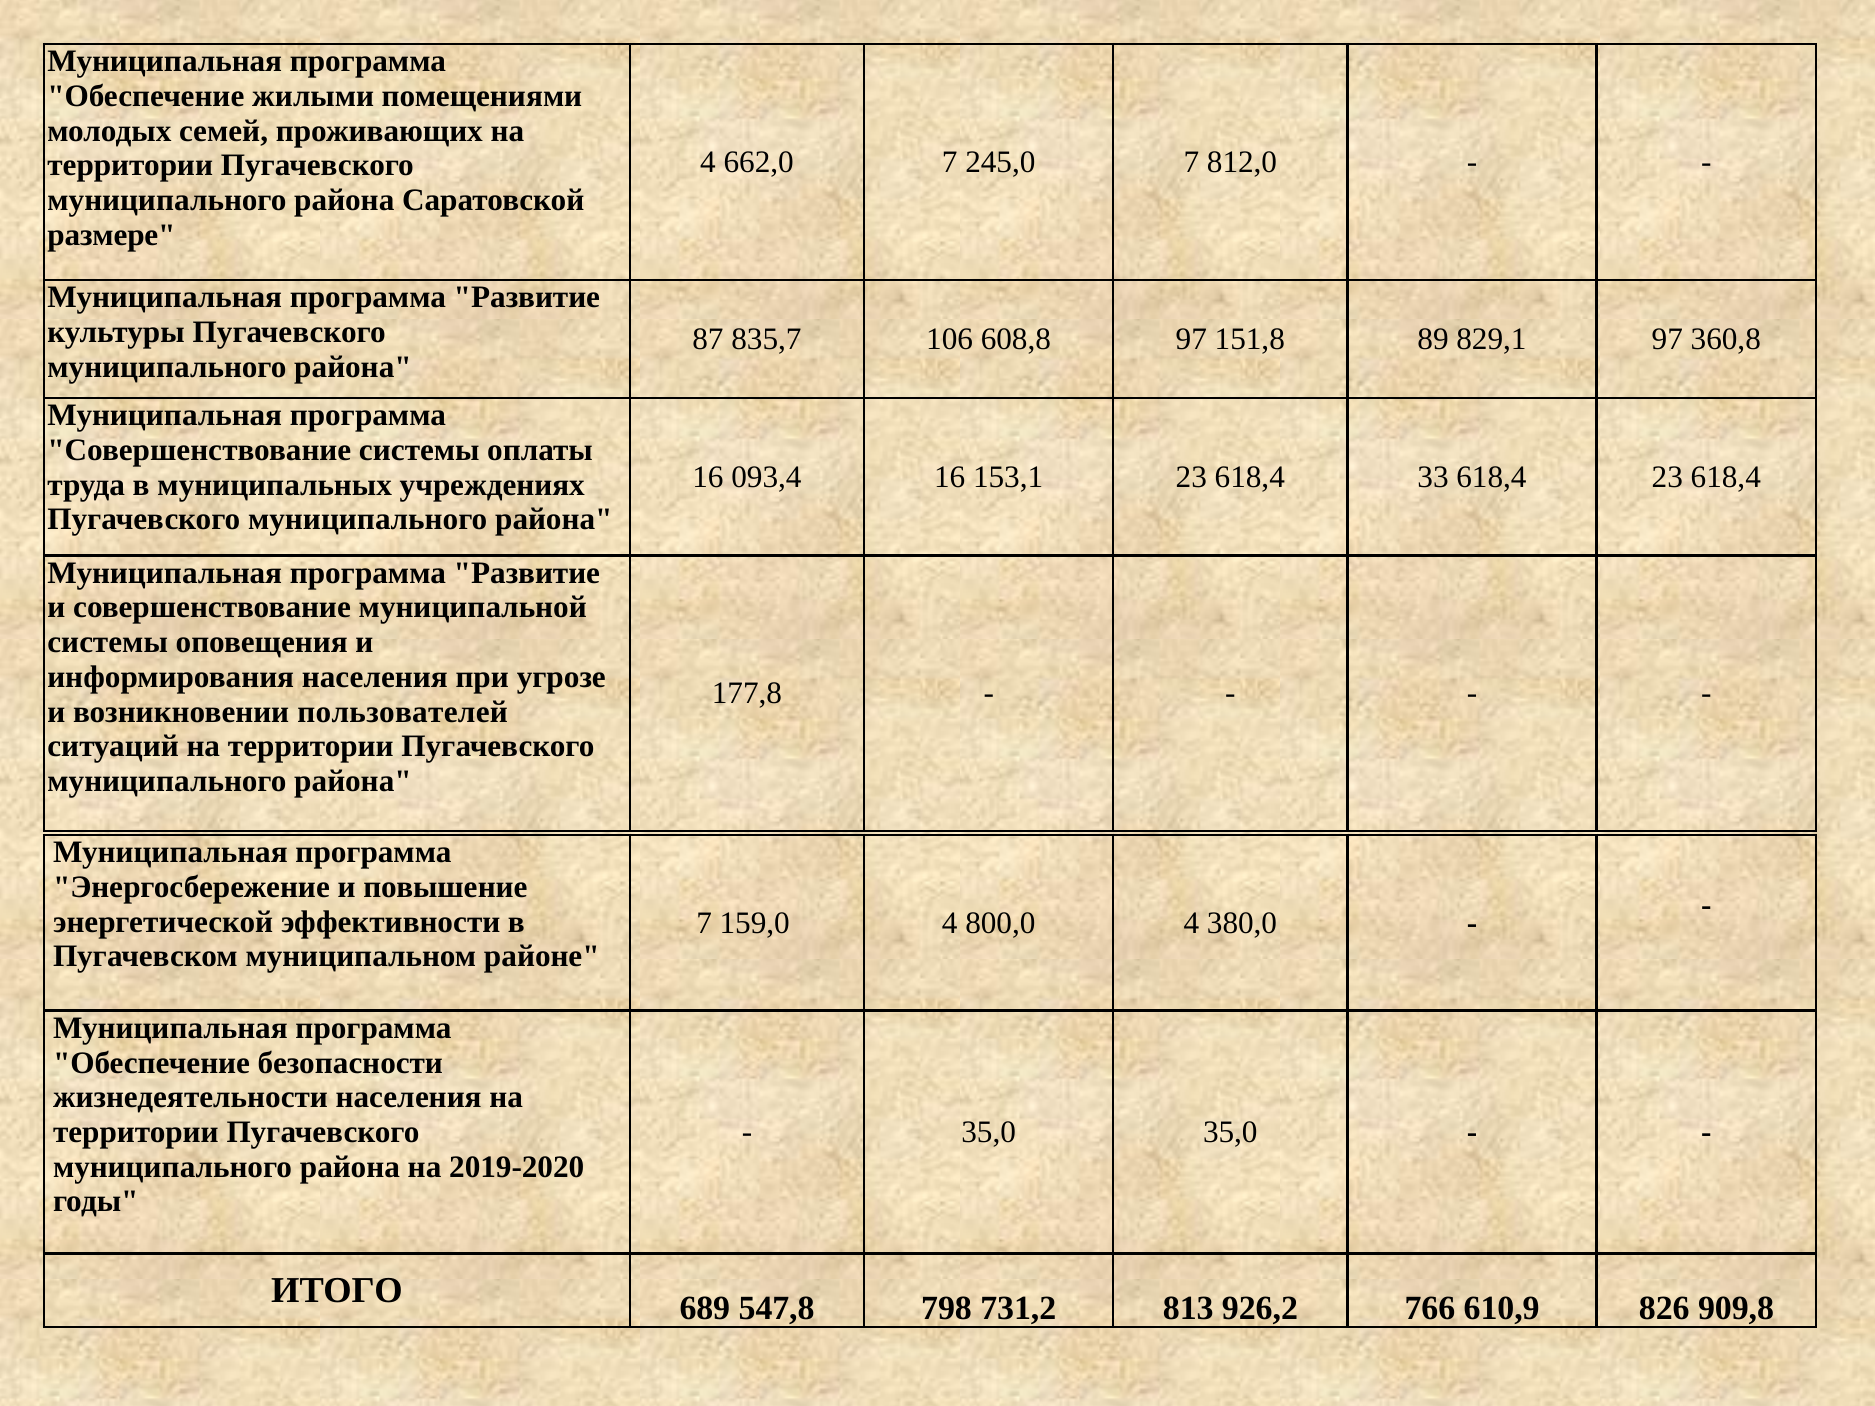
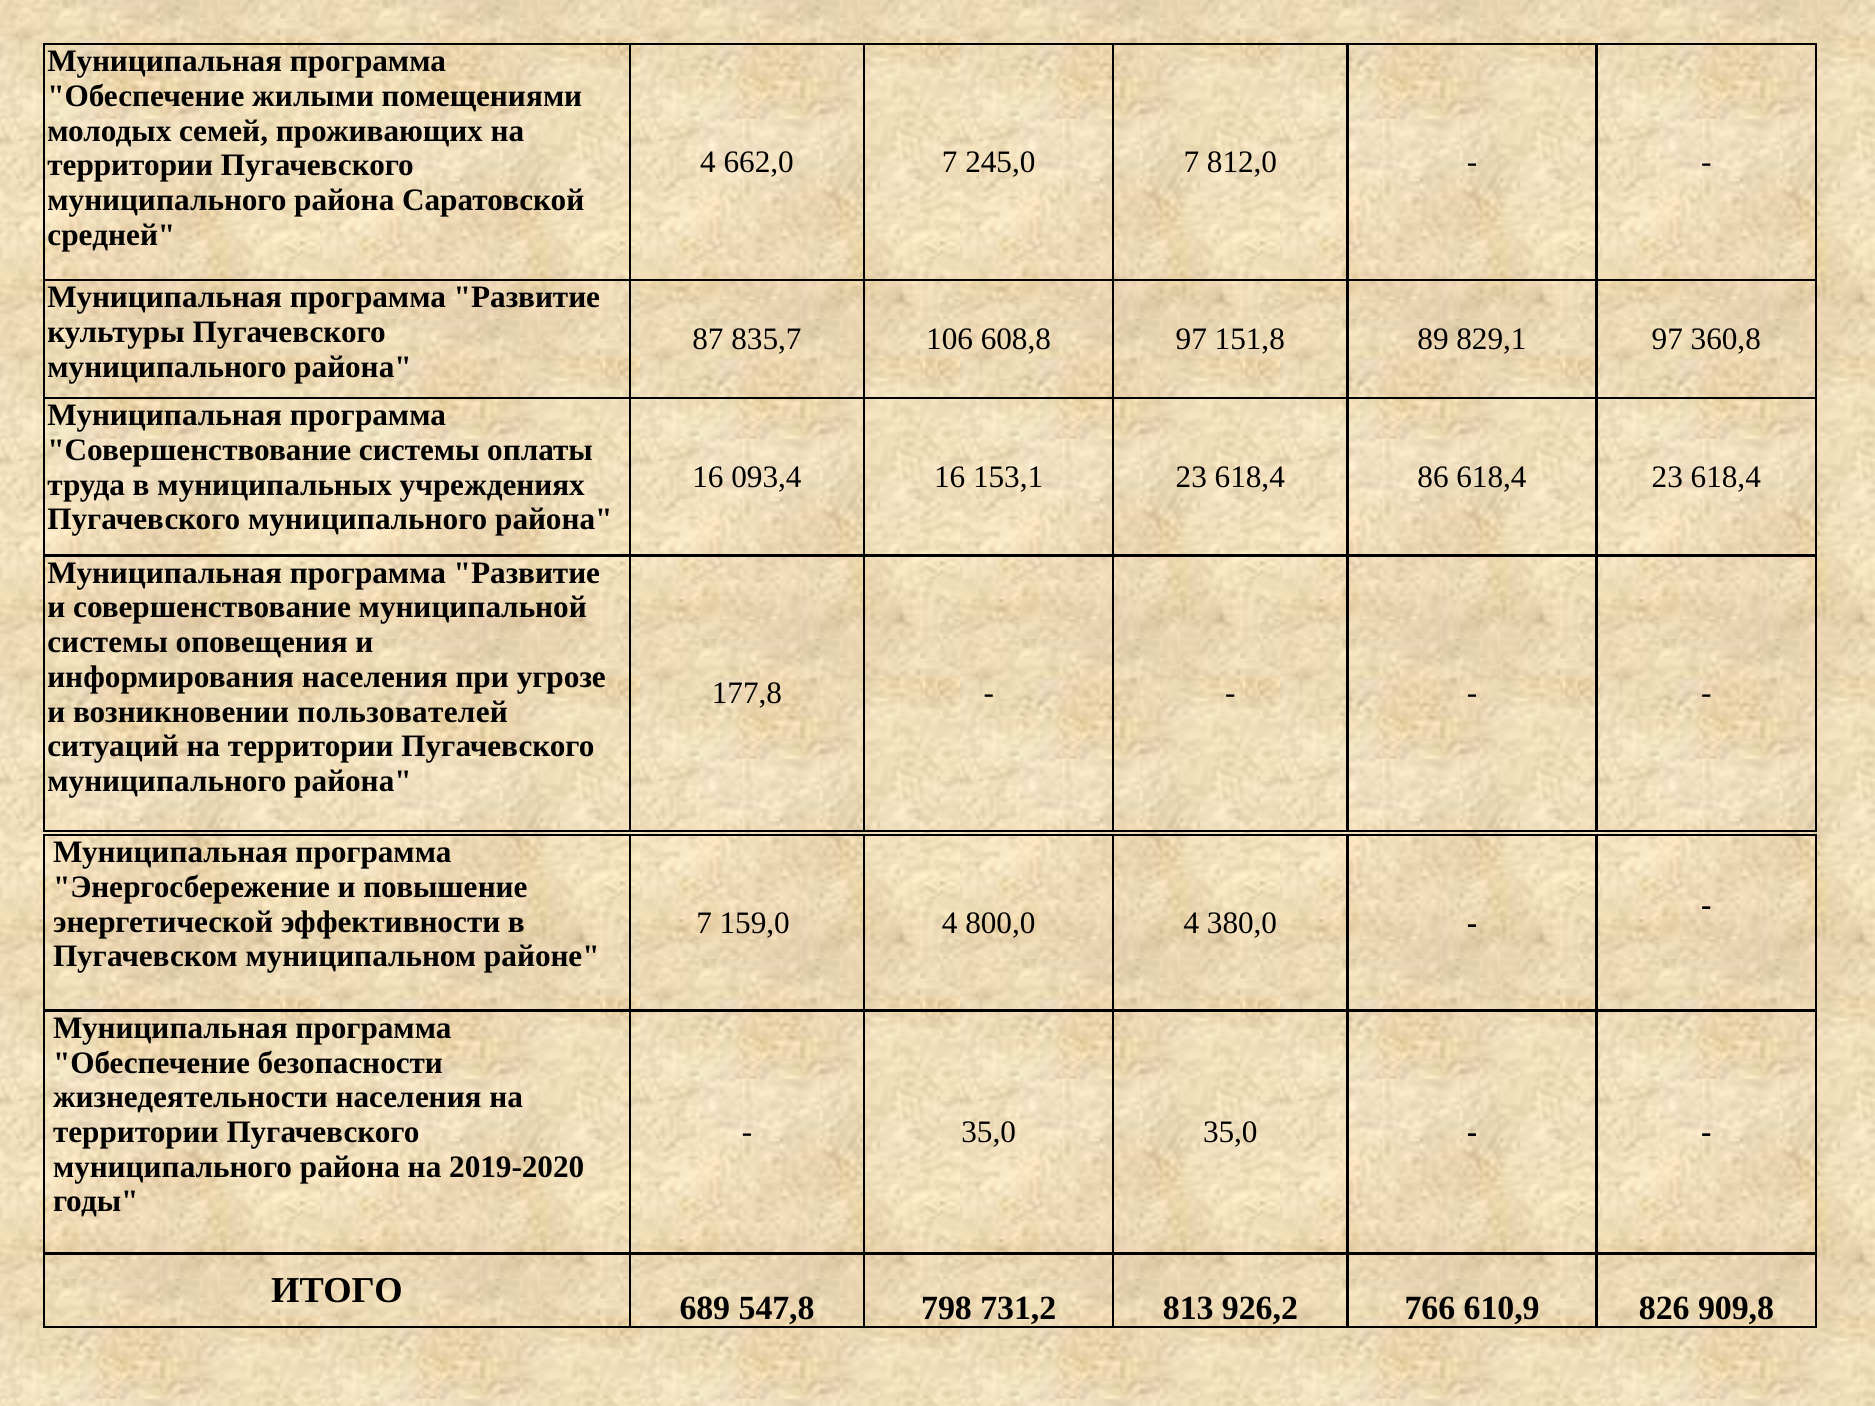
размере: размере -> средней
33: 33 -> 86
